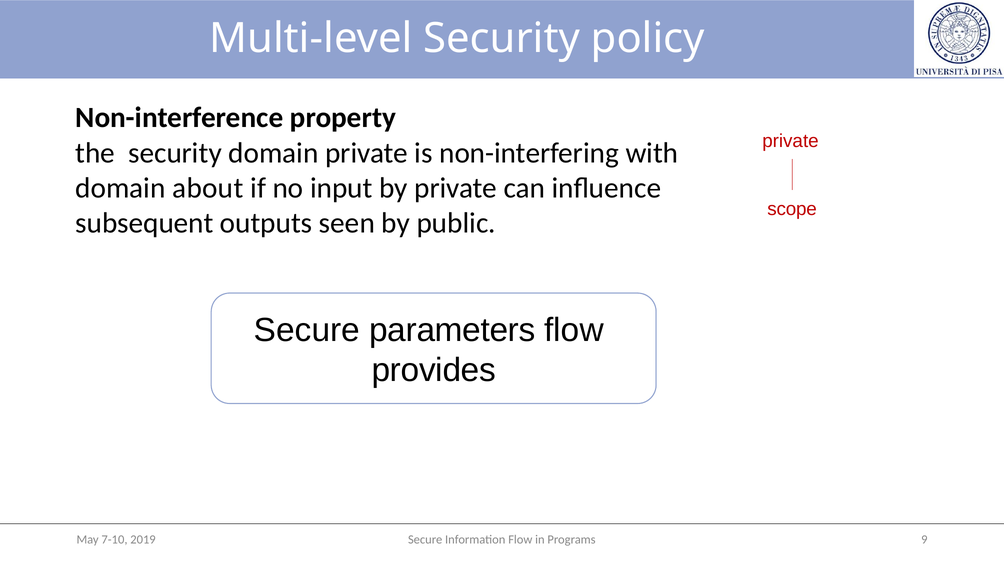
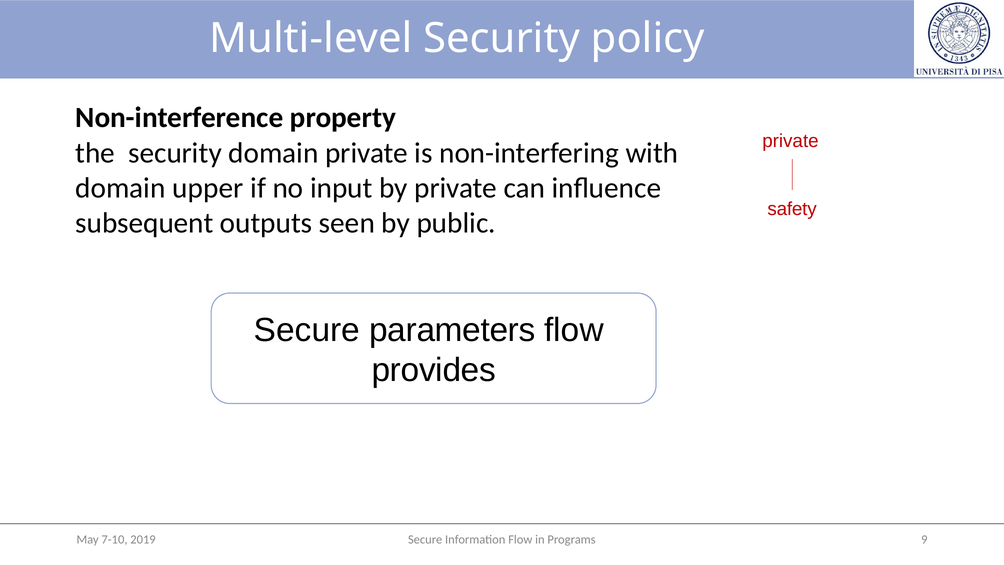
about: about -> upper
scope: scope -> safety
